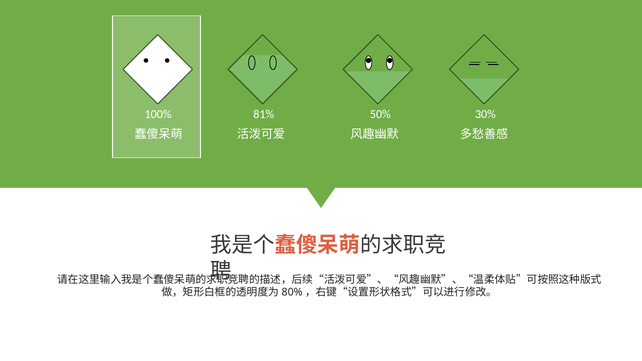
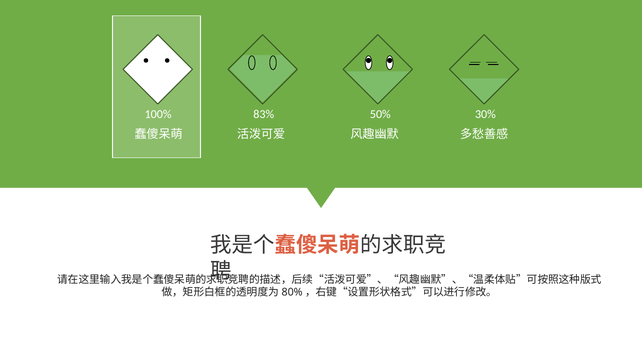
81%: 81% -> 83%
